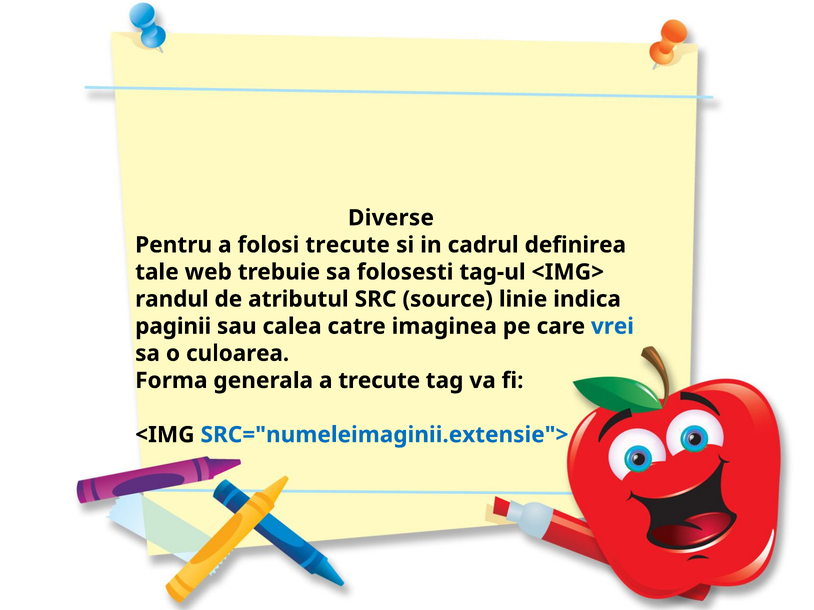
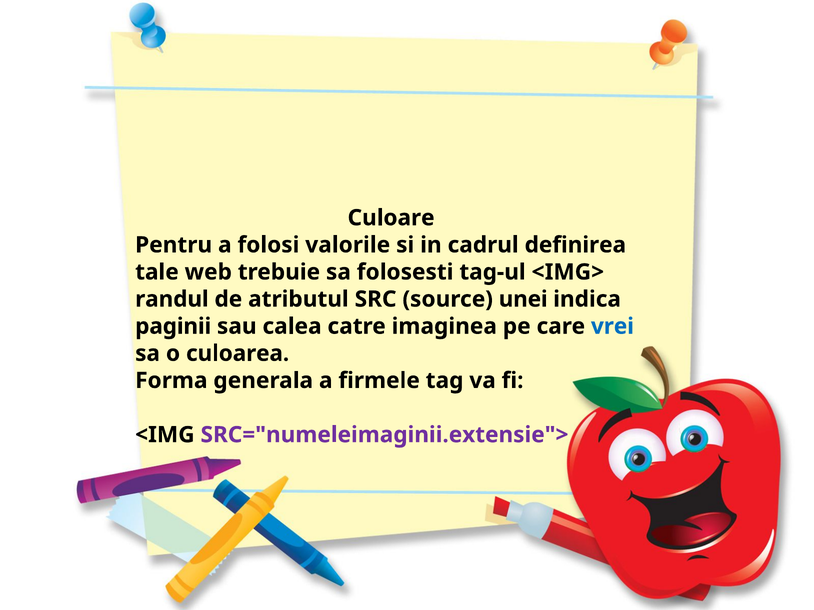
Diverse: Diverse -> Culoare
folosi trecute: trecute -> valorile
linie: linie -> unei
a trecute: trecute -> firmele
SRC="numeleimaginii.extensie"> colour: blue -> purple
